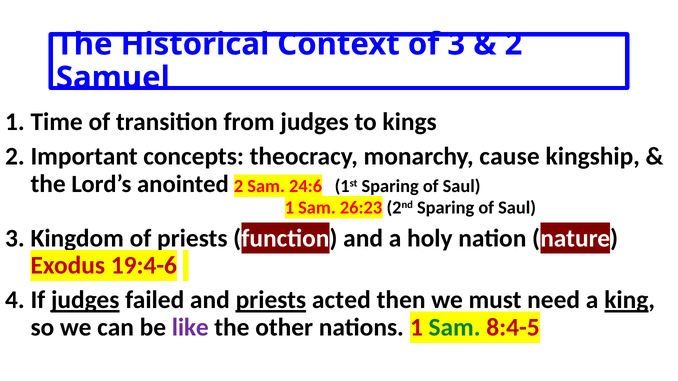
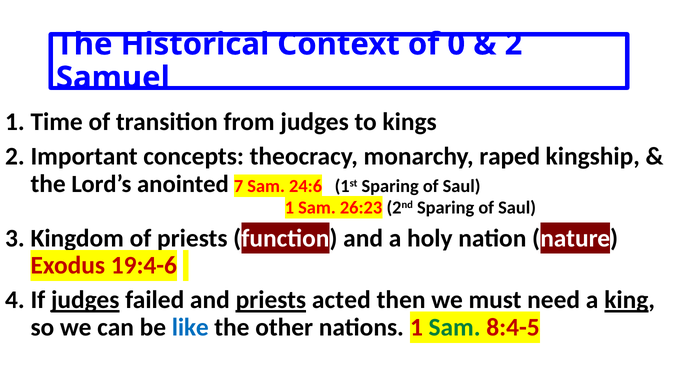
3: 3 -> 0
cause: cause -> raped
anointed 2: 2 -> 7
like colour: purple -> blue
